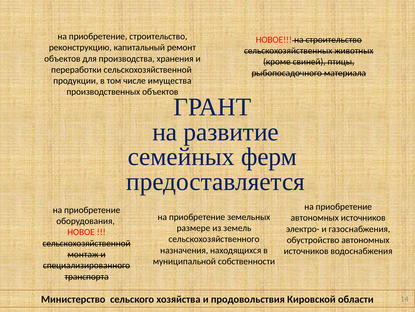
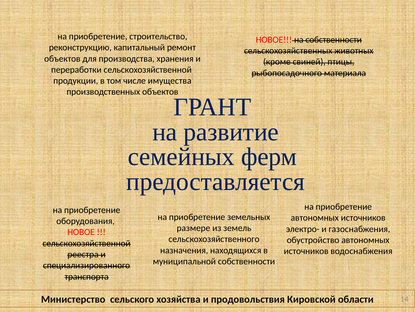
на строительство: строительство -> собственности
монтаж: монтаж -> реестра
